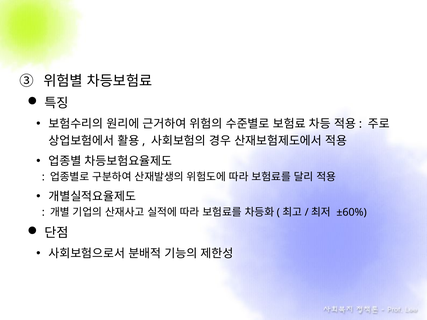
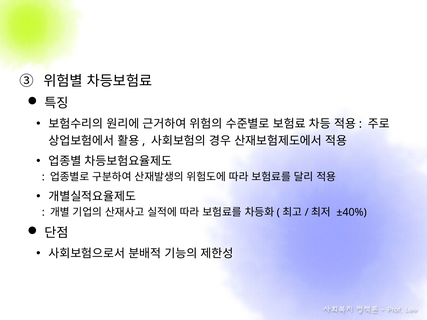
±60%: ±60% -> ±40%
